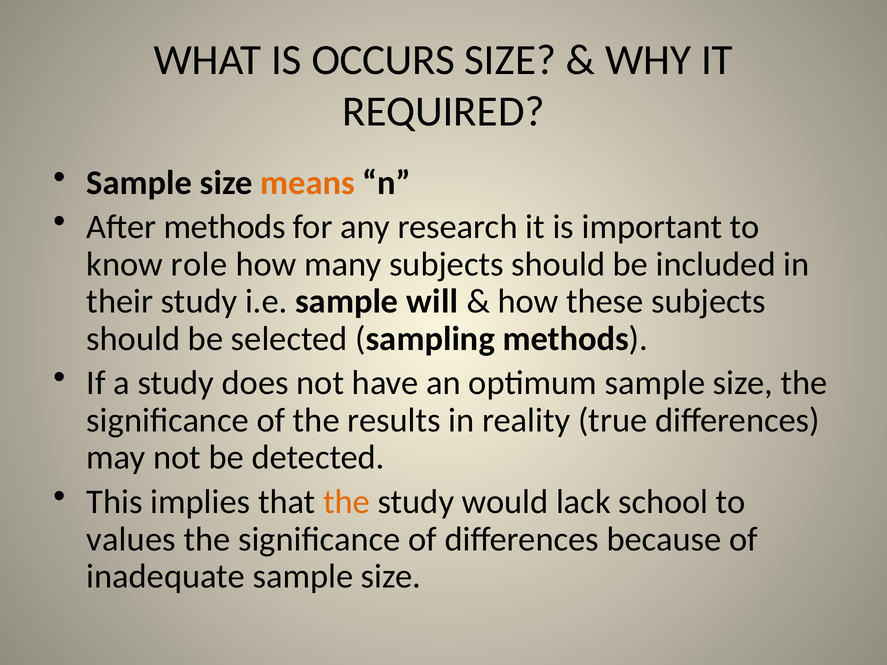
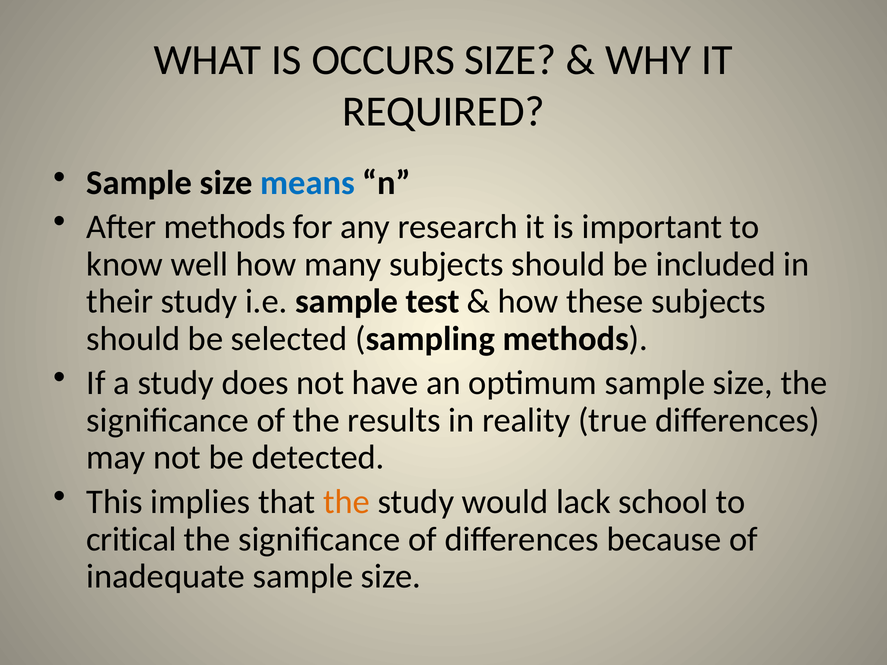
means colour: orange -> blue
role: role -> well
will: will -> test
values: values -> critical
